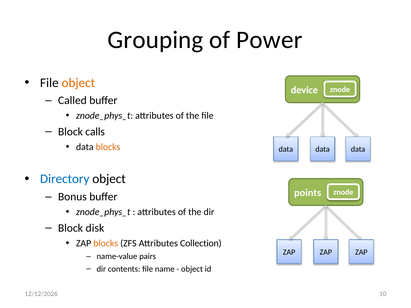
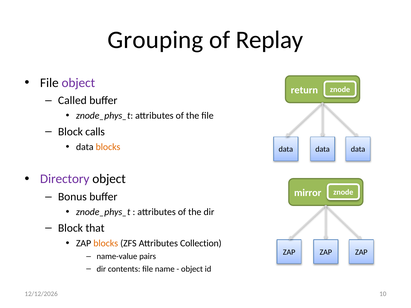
Power: Power -> Replay
object at (78, 83) colour: orange -> purple
device: device -> return
Directory colour: blue -> purple
points: points -> mirror
disk: disk -> that
